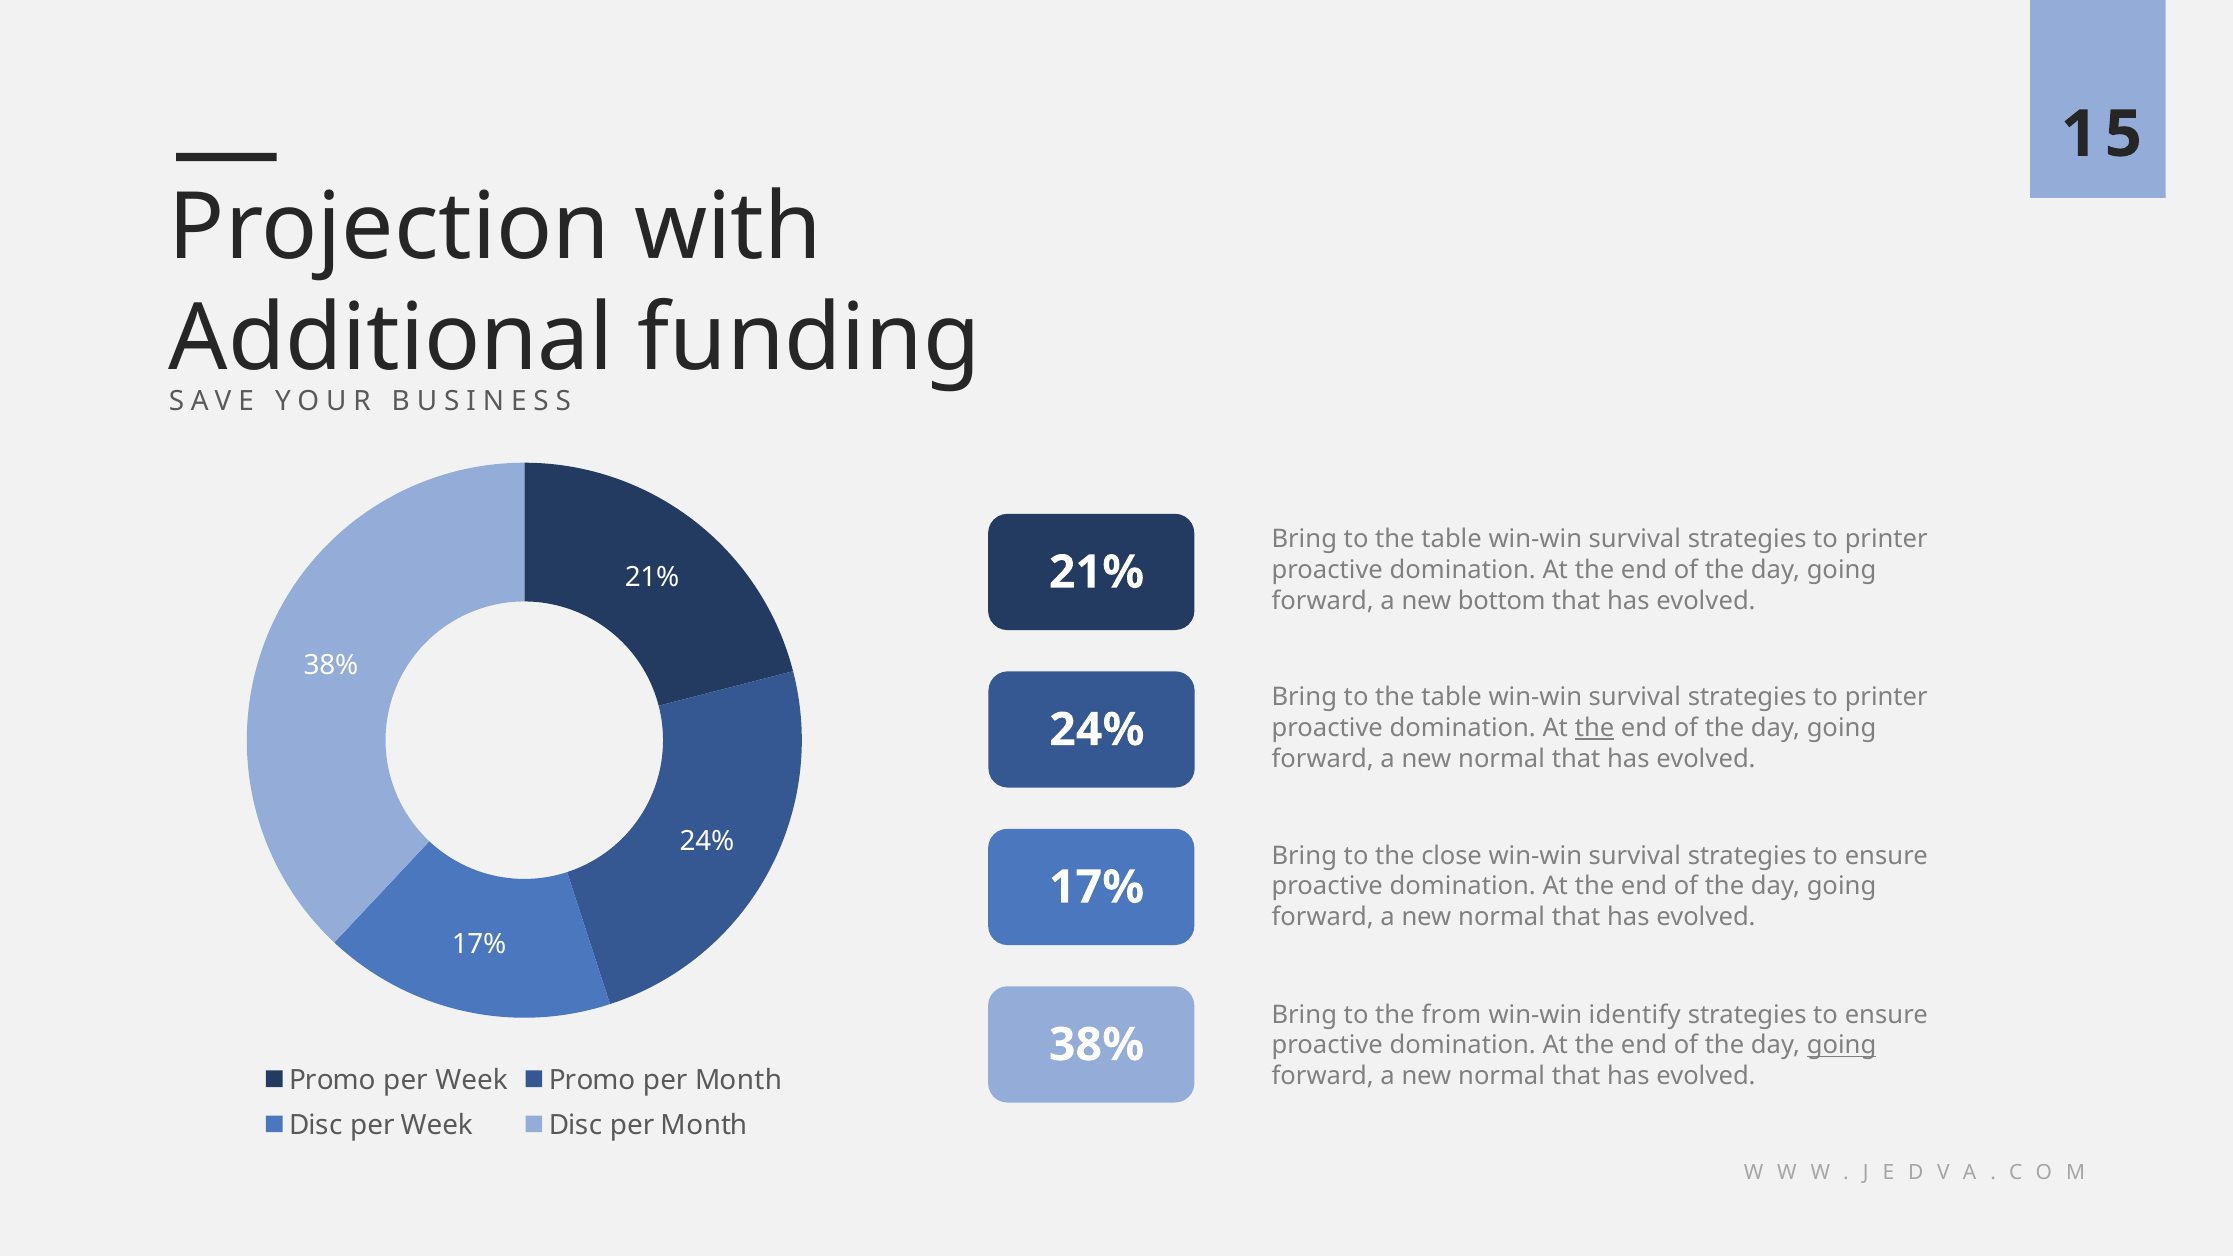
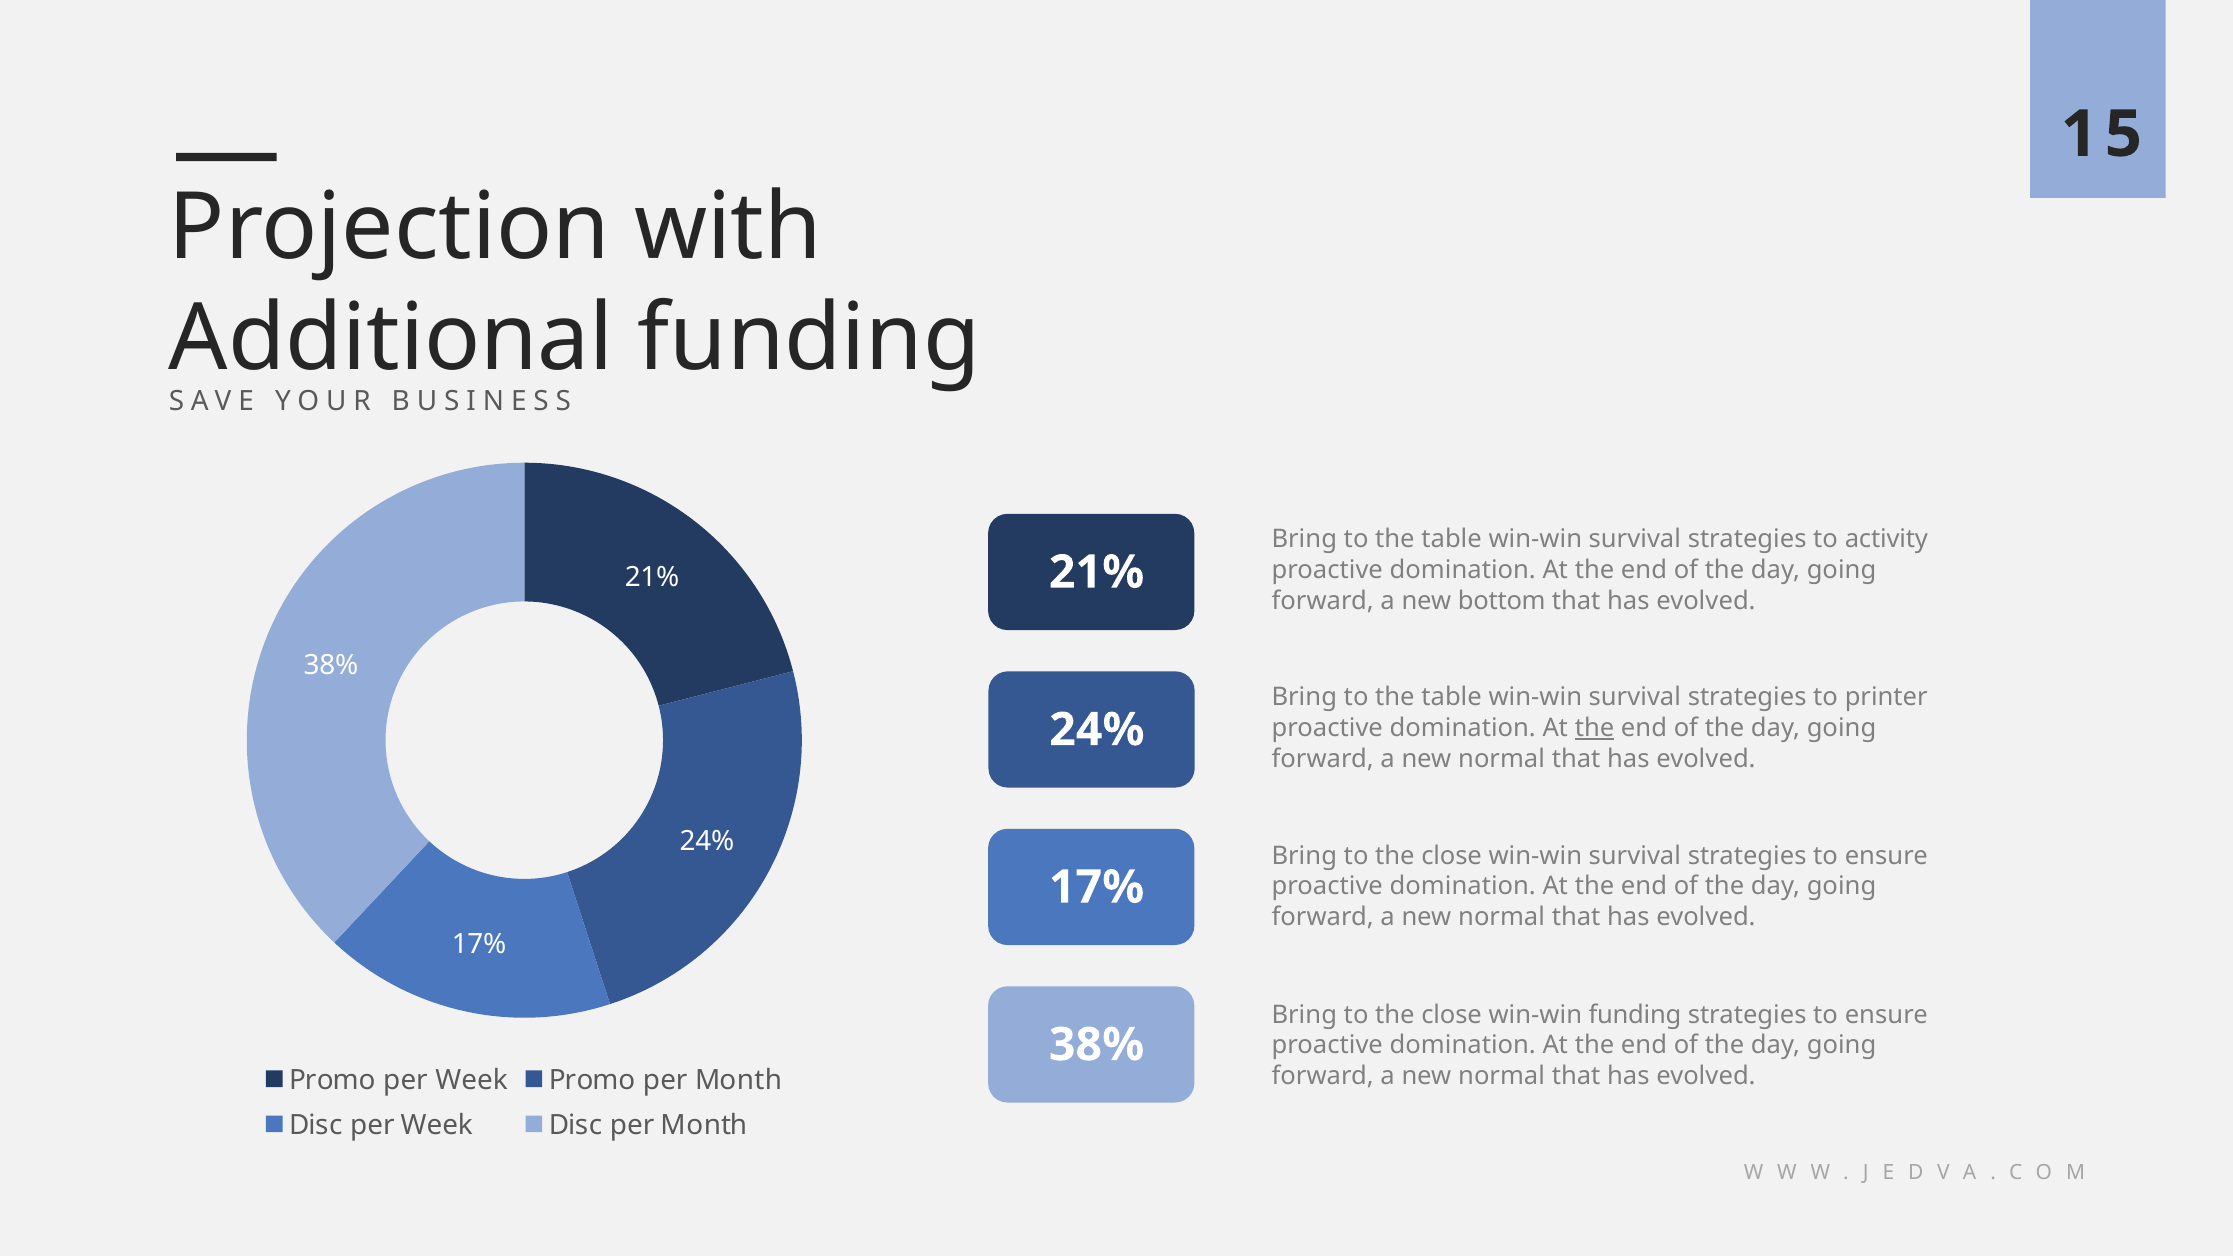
printer at (1886, 539): printer -> activity
from at (1451, 1015): from -> close
win-win identify: identify -> funding
going at (1842, 1046) underline: present -> none
